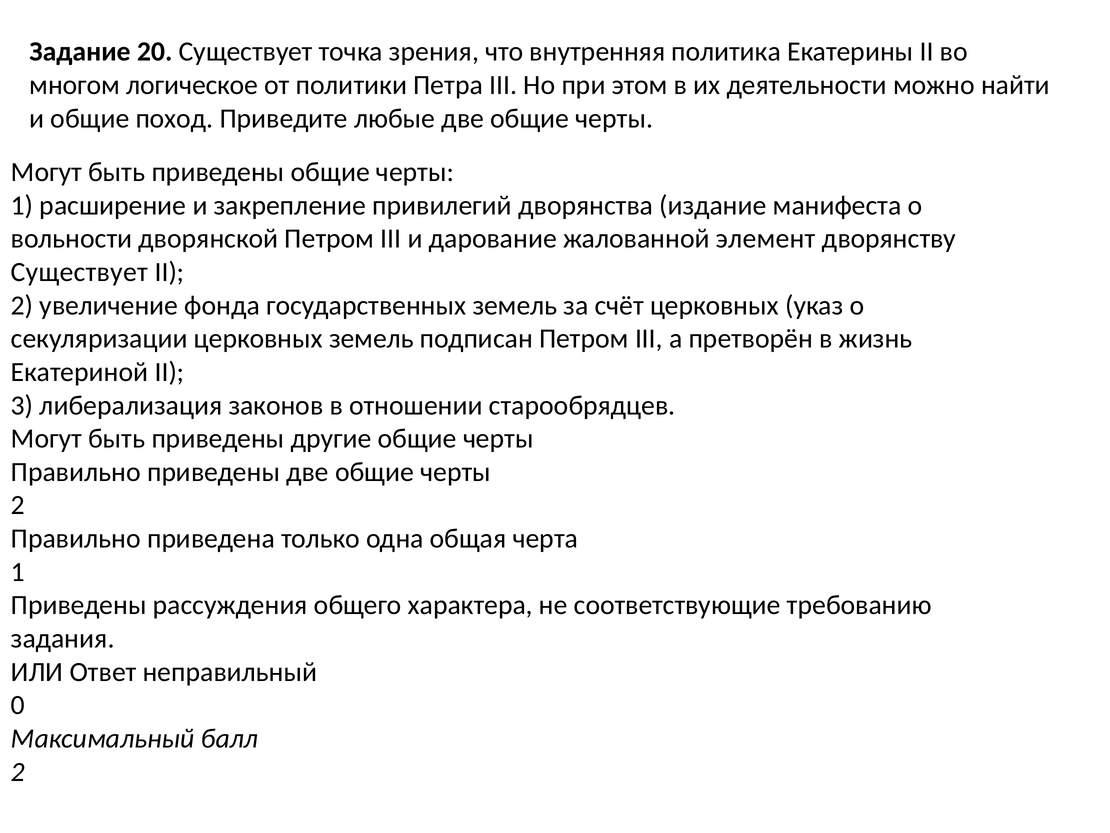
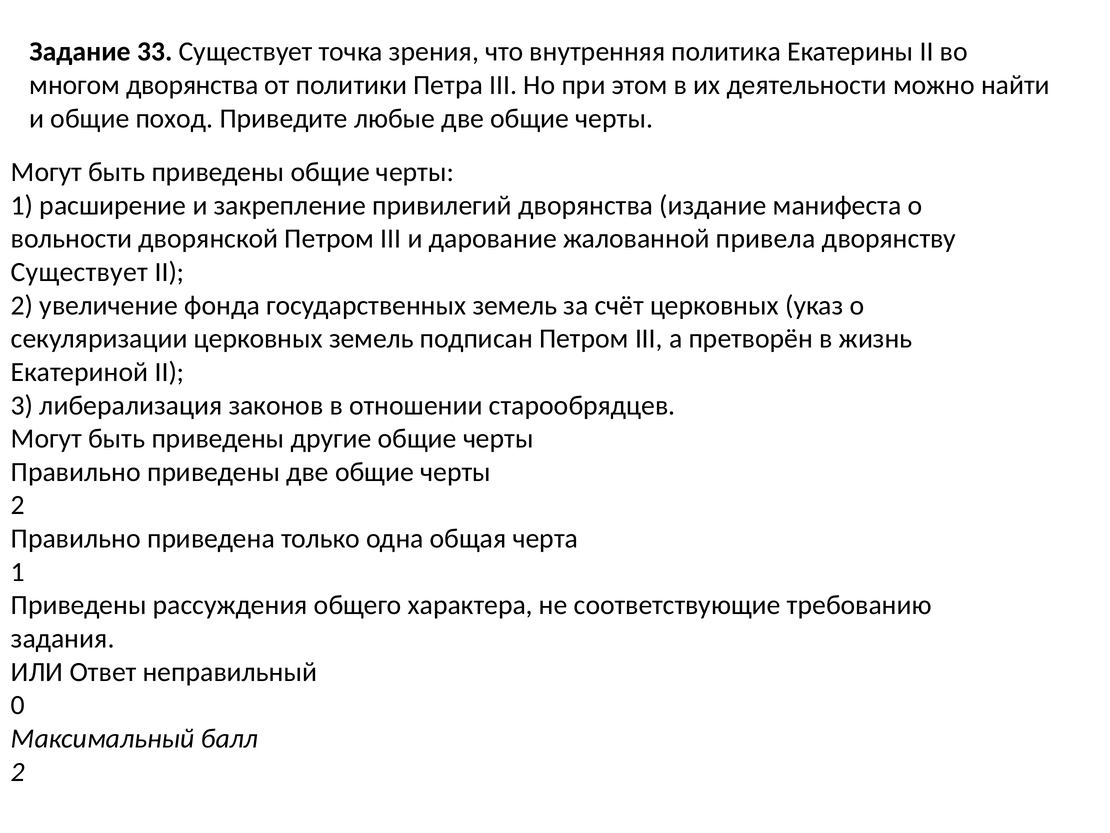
20: 20 -> 33
многом логическое: логическое -> дворянства
элемент: элемент -> привела
